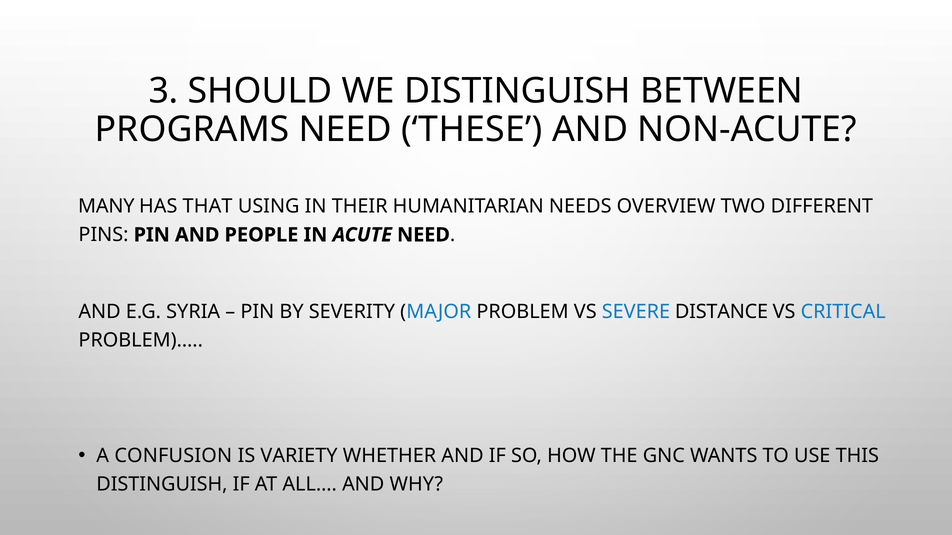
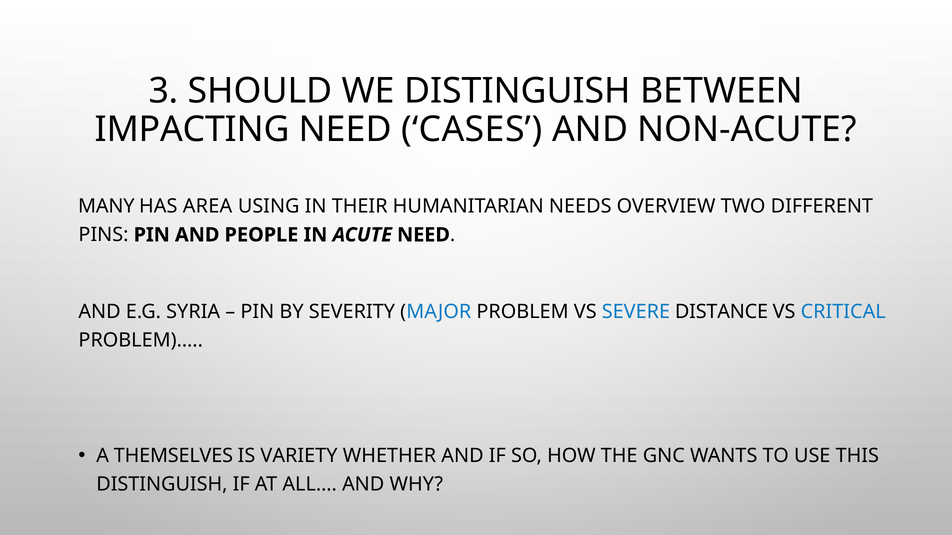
PROGRAMS: PROGRAMS -> IMPACTING
THESE: THESE -> CASES
THAT: THAT -> AREA
CONFUSION: CONFUSION -> THEMSELVES
